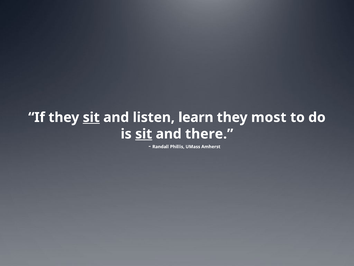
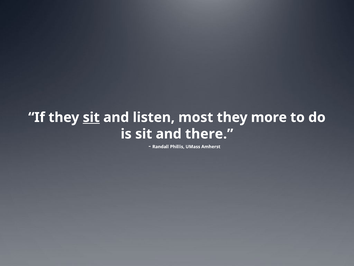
learn: learn -> most
most: most -> more
sit at (144, 134) underline: present -> none
